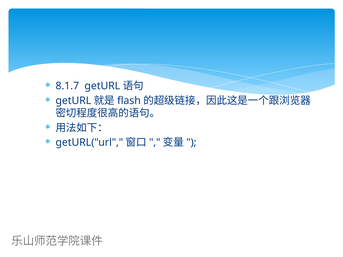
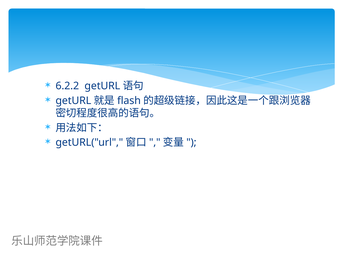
8.1.7: 8.1.7 -> 6.2.2
